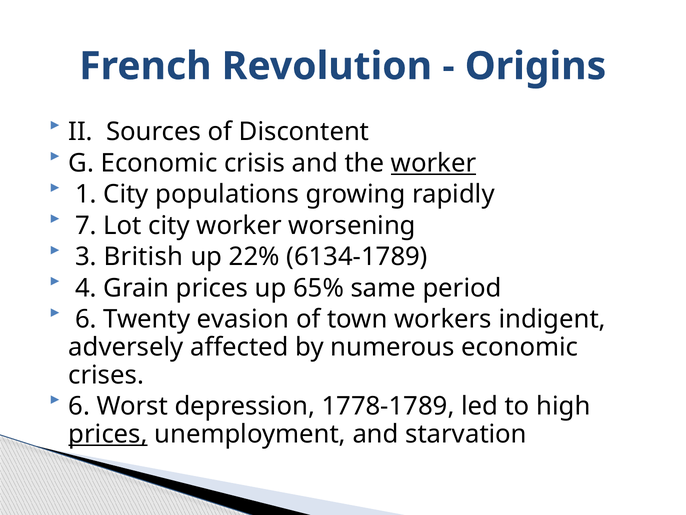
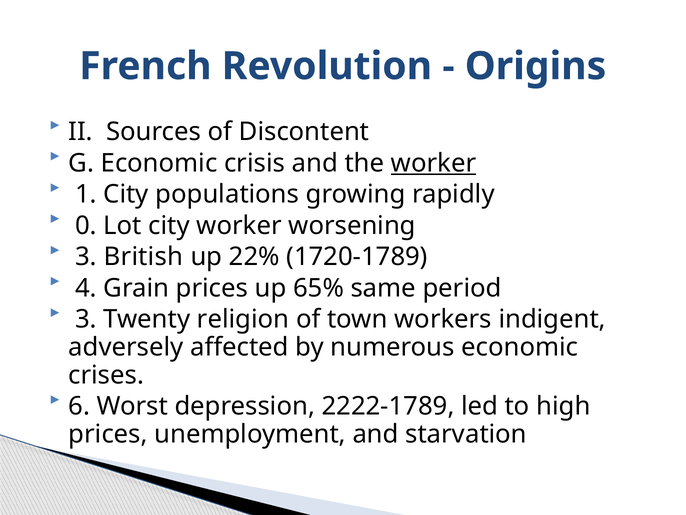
7: 7 -> 0
6134-1789: 6134-1789 -> 1720-1789
6 at (86, 319): 6 -> 3
evasion: evasion -> religion
1778-1789: 1778-1789 -> 2222-1789
prices at (108, 434) underline: present -> none
